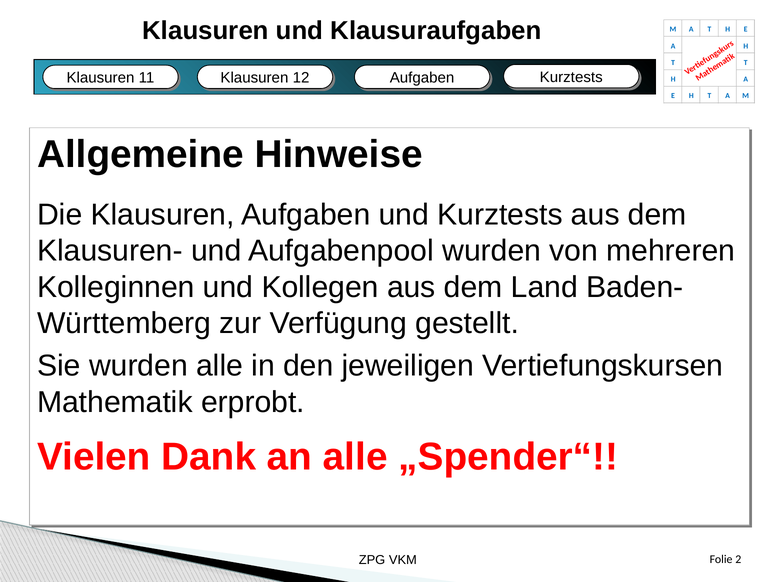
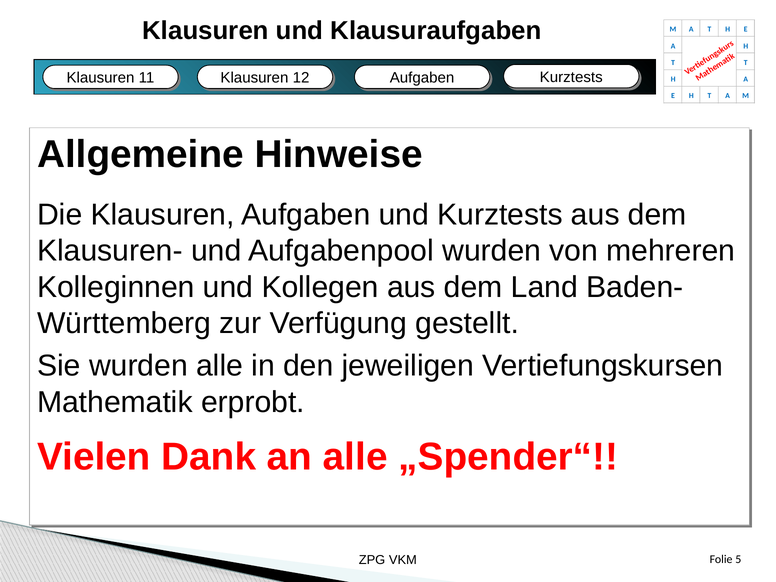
2: 2 -> 5
